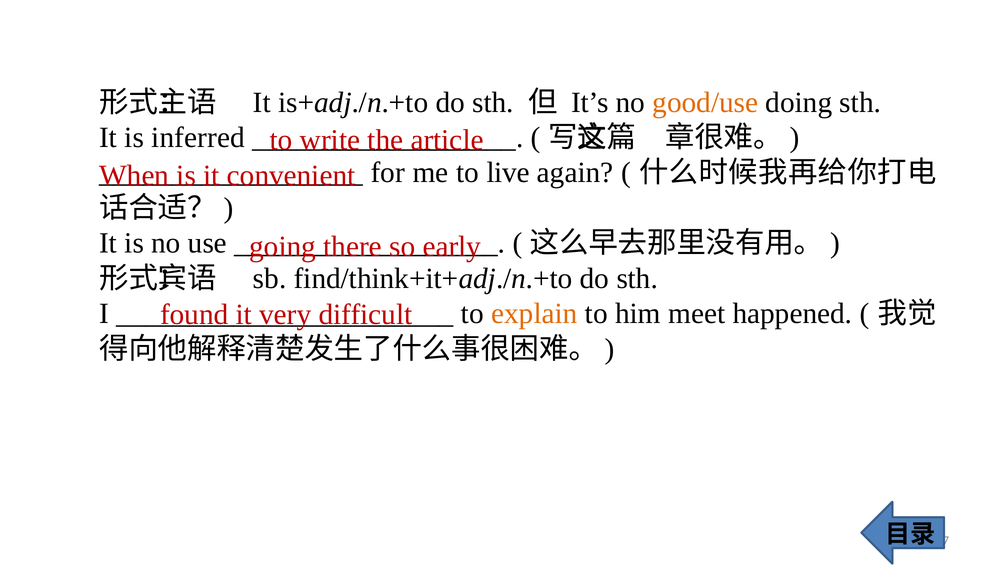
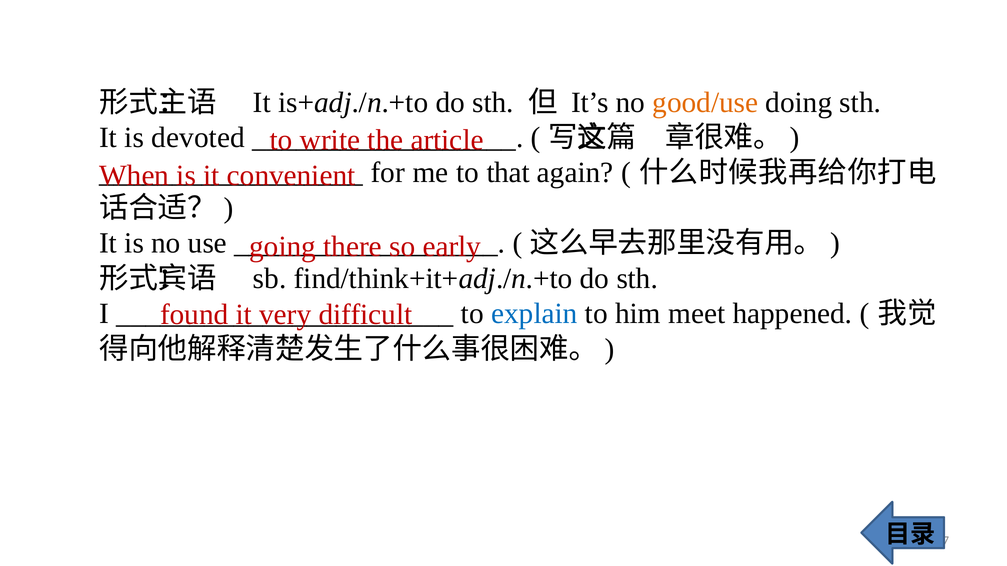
inferred: inferred -> devoted
live: live -> that
explain colour: orange -> blue
